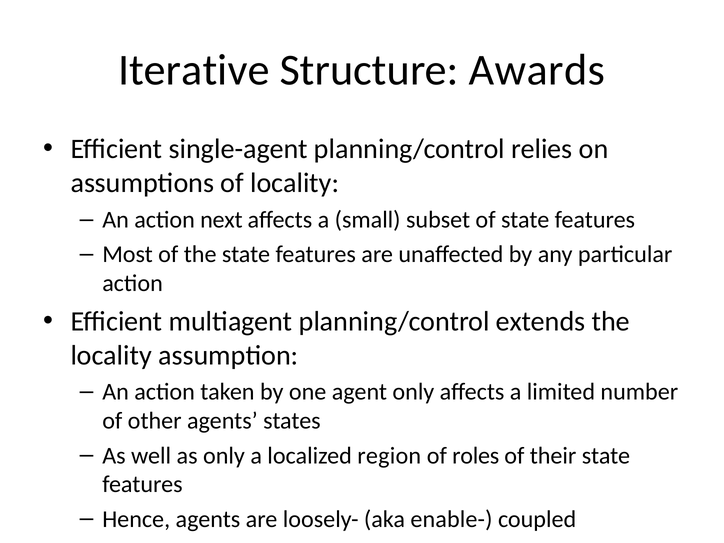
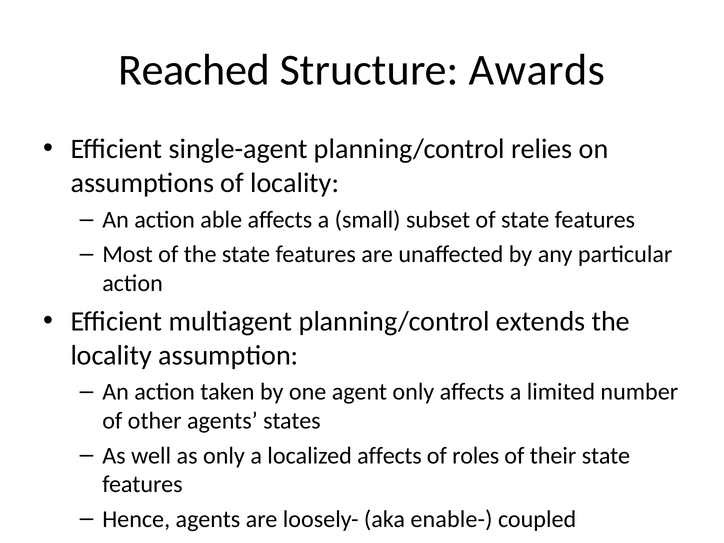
Iterative: Iterative -> Reached
next: next -> able
localized region: region -> affects
